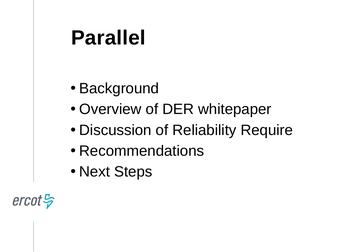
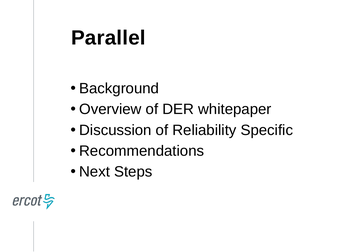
Require: Require -> Specific
